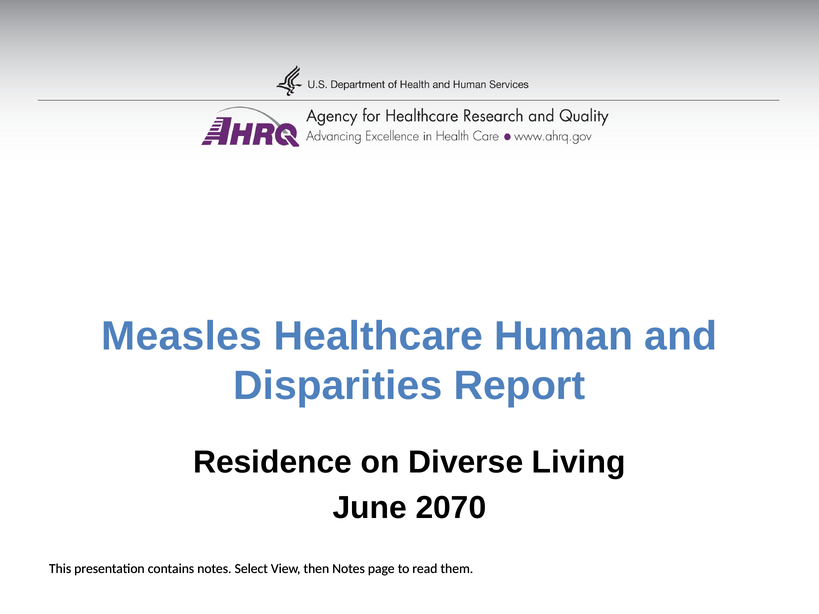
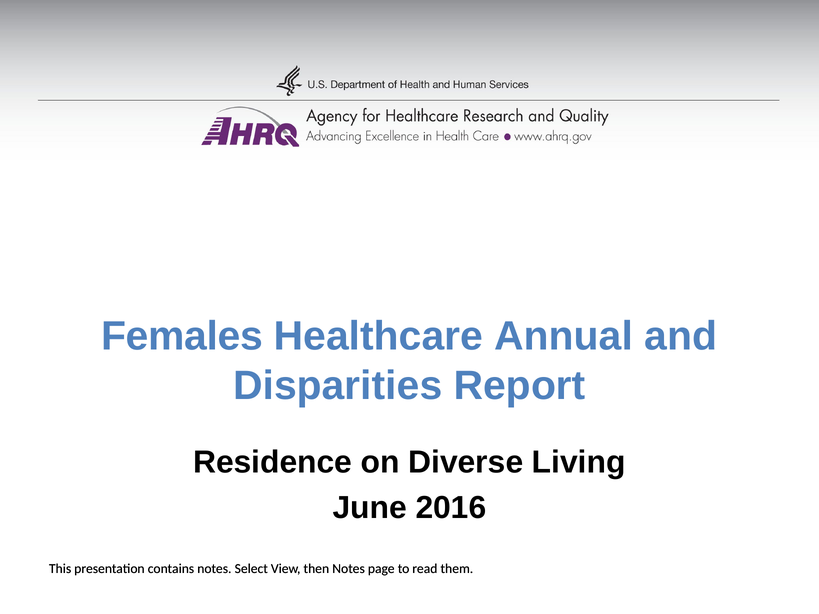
Measles: Measles -> Females
Human: Human -> Annual
2070: 2070 -> 2016
